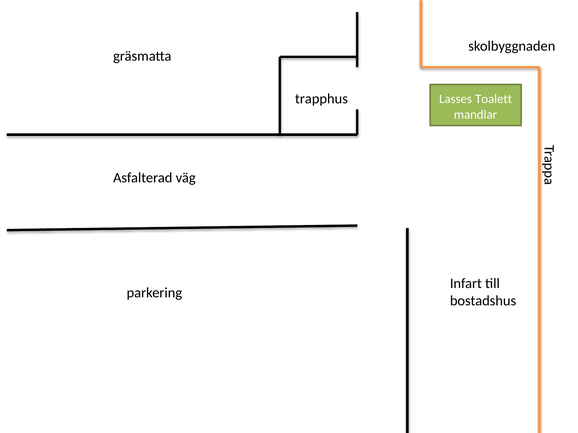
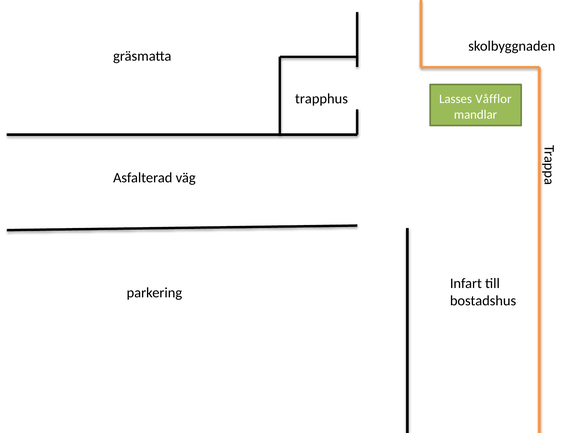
Toalett: Toalett -> Våfflor
